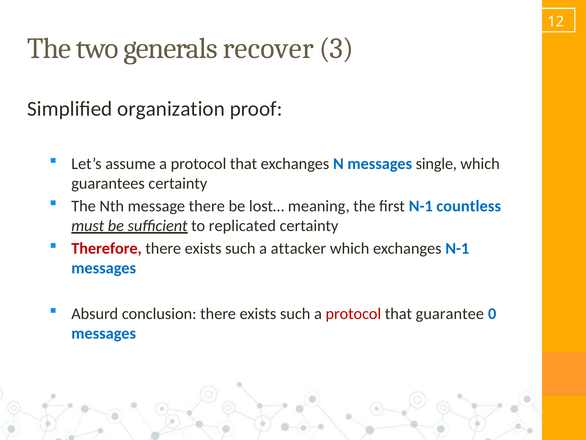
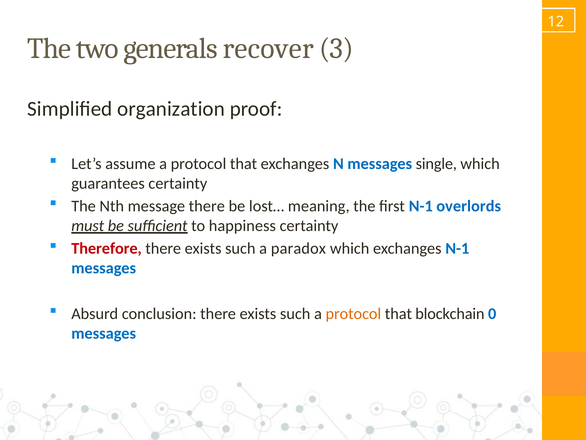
countless: countless -> overlords
replicated: replicated -> happiness
attacker: attacker -> paradox
protocol at (353, 313) colour: red -> orange
guarantee: guarantee -> blockchain
